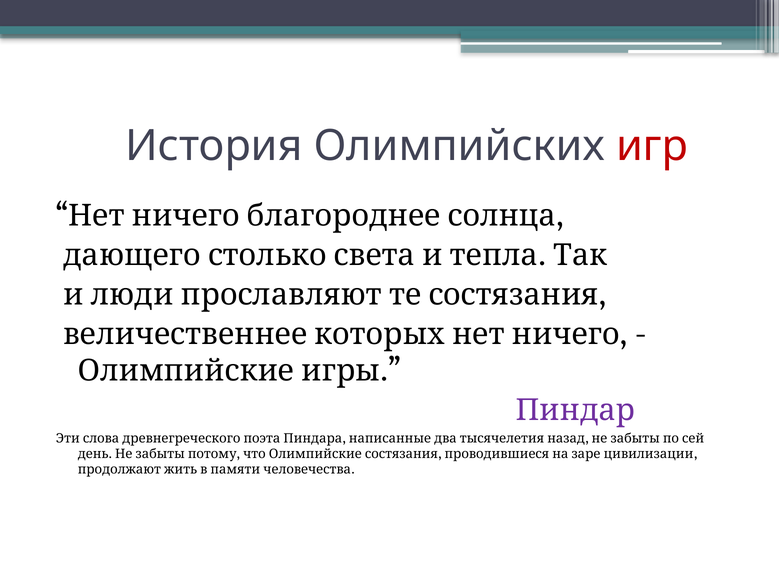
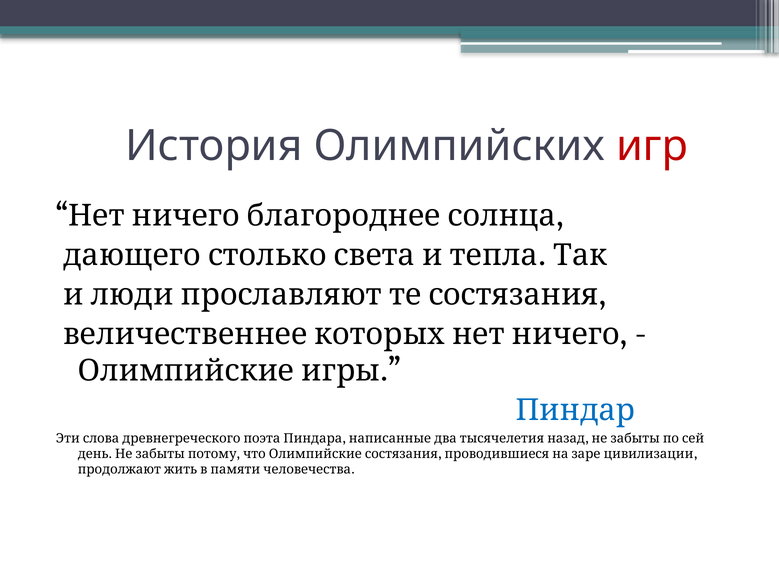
Пиндар colour: purple -> blue
